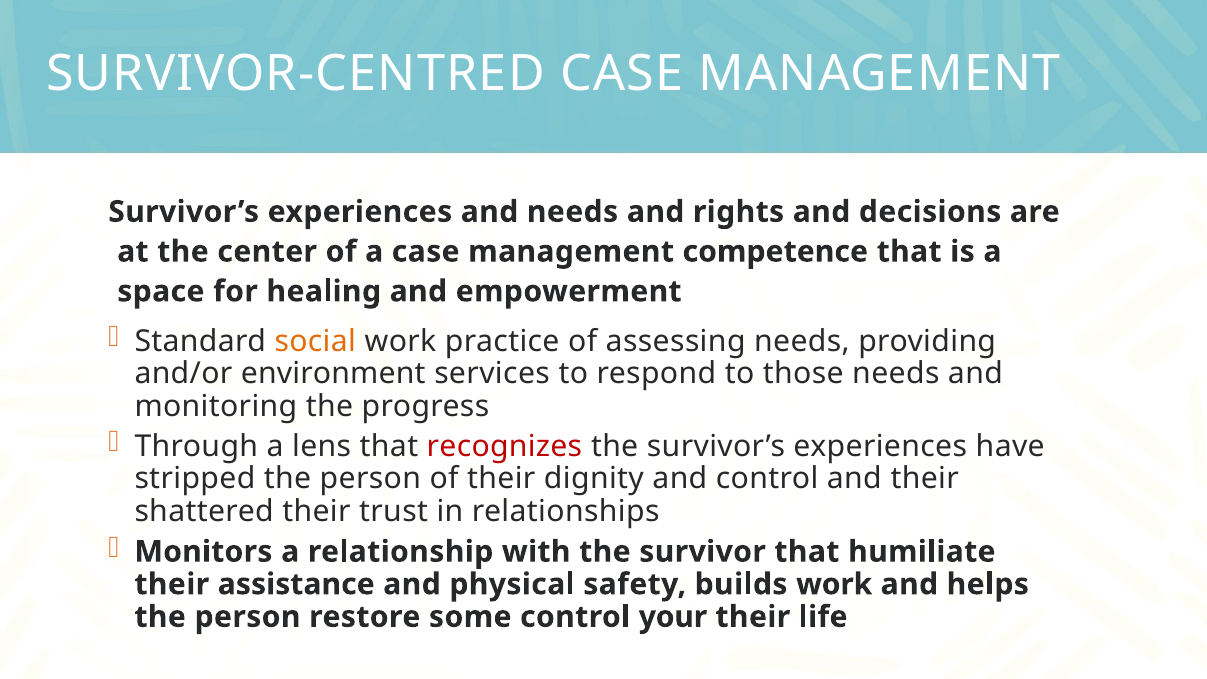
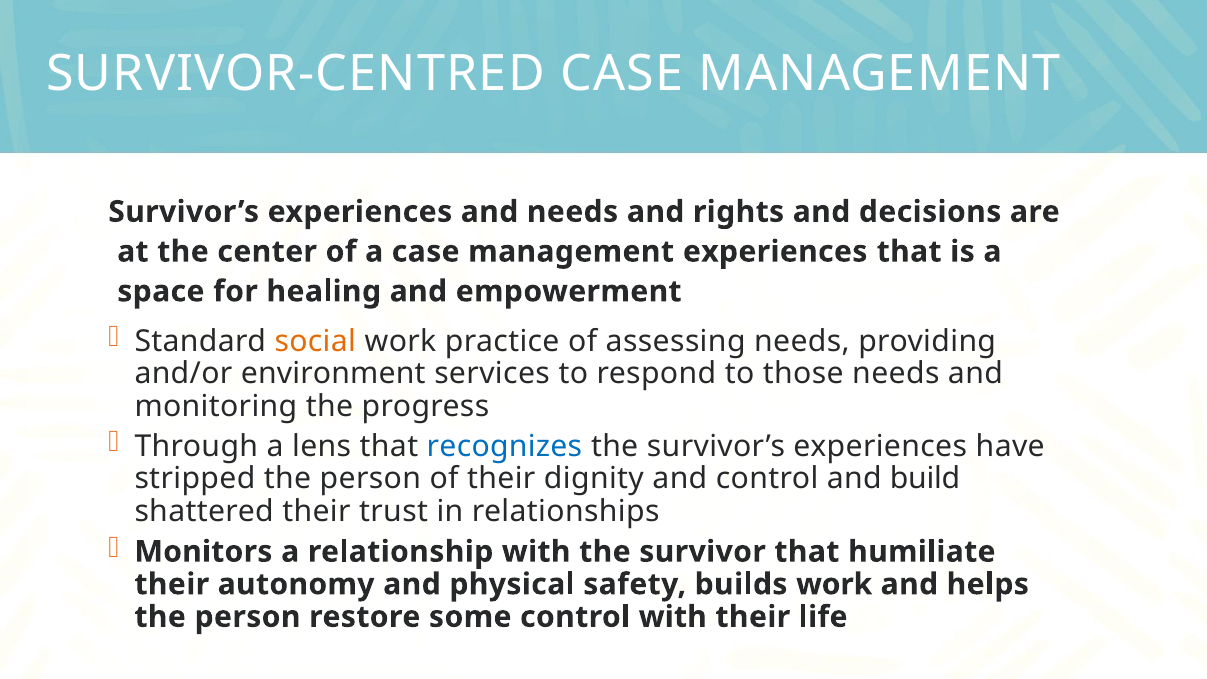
management competence: competence -> experiences
recognizes colour: red -> blue
and their: their -> build
assistance: assistance -> autonomy
control your: your -> with
